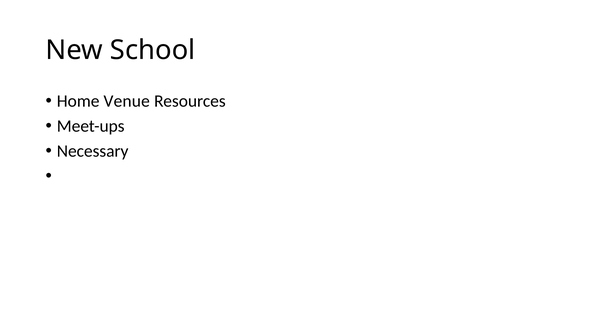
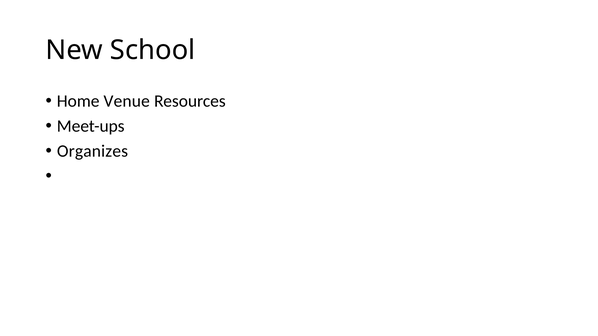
Necessary: Necessary -> Organizes
